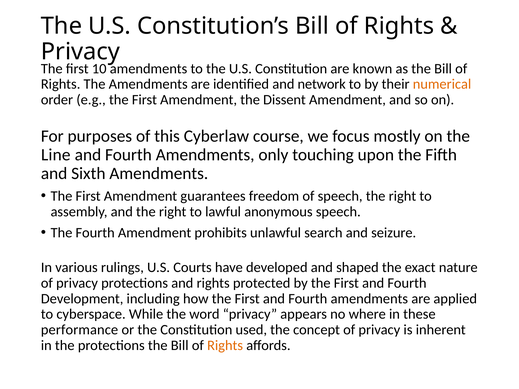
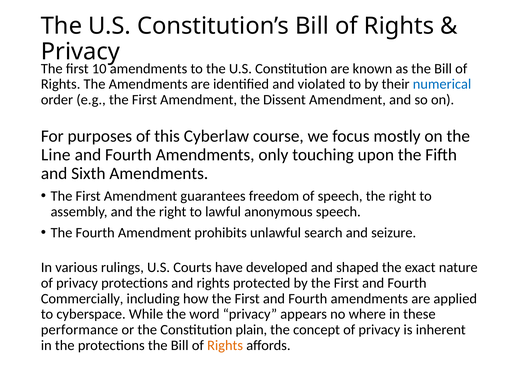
network: network -> violated
numerical colour: orange -> blue
Development: Development -> Commercially
used: used -> plain
